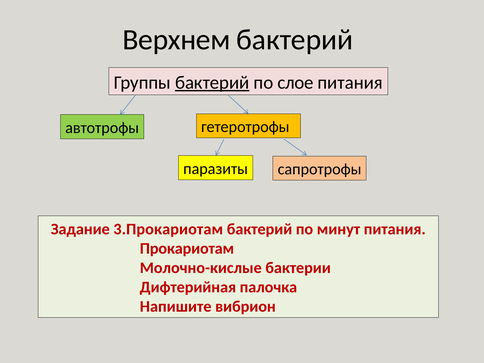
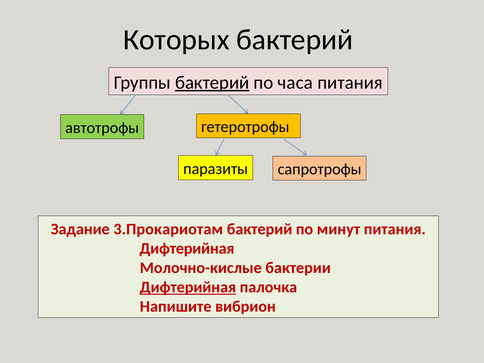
Верхнем: Верхнем -> Которых
слое: слое -> часа
Прокариотам at (187, 249): Прокариотам -> Дифтерийная
Дифтерийная at (188, 287) underline: none -> present
